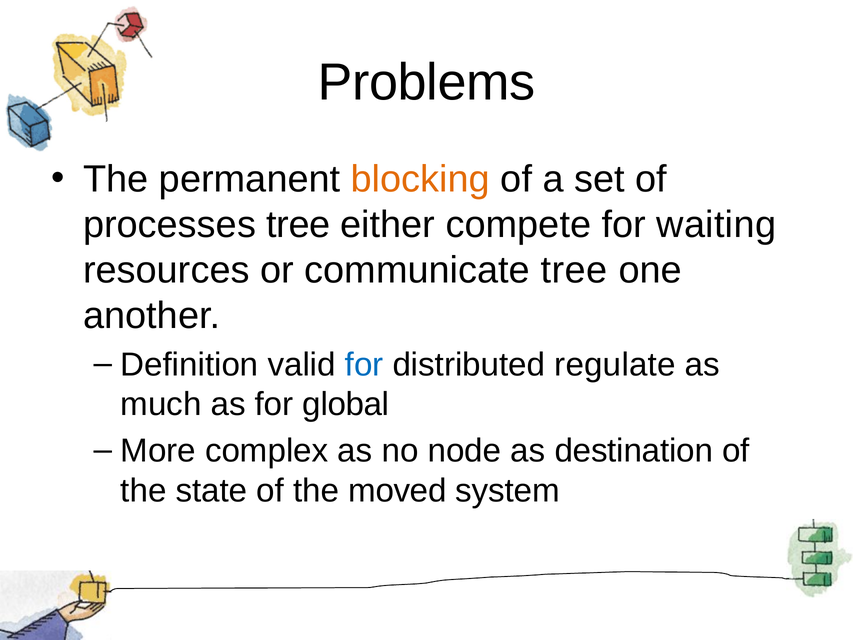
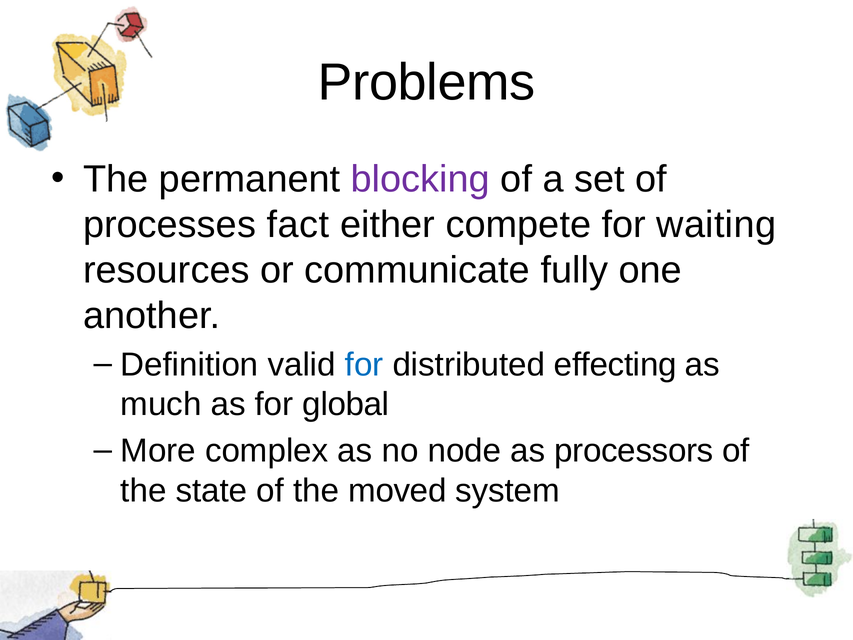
blocking colour: orange -> purple
processes tree: tree -> fact
communicate tree: tree -> fully
regulate: regulate -> effecting
destination: destination -> processors
